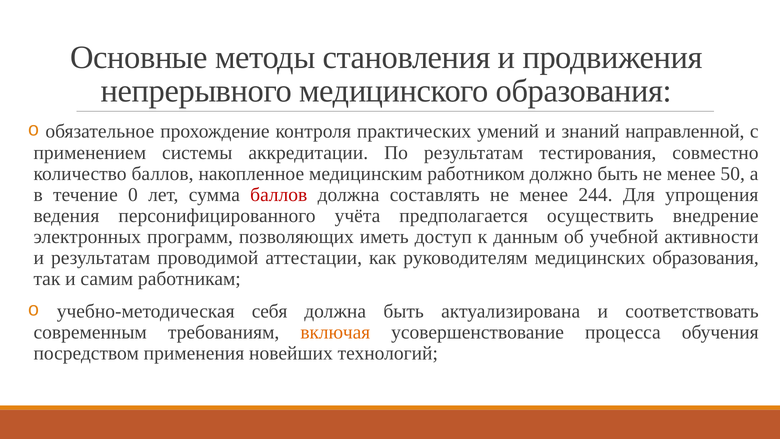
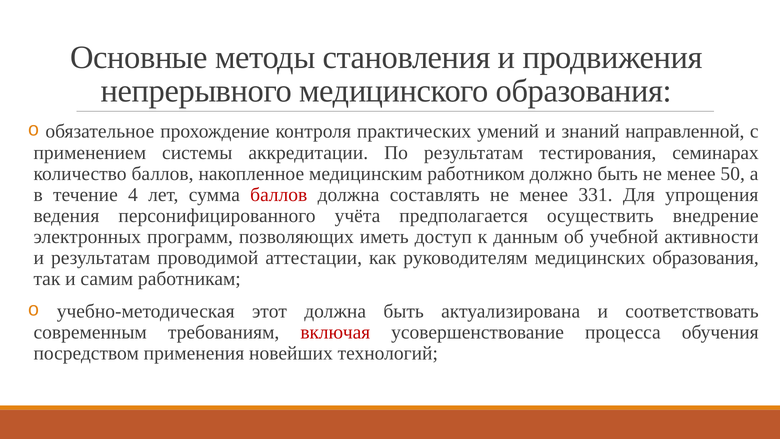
совместно: совместно -> семинарах
0: 0 -> 4
244: 244 -> 331
себя: себя -> этот
включая colour: orange -> red
